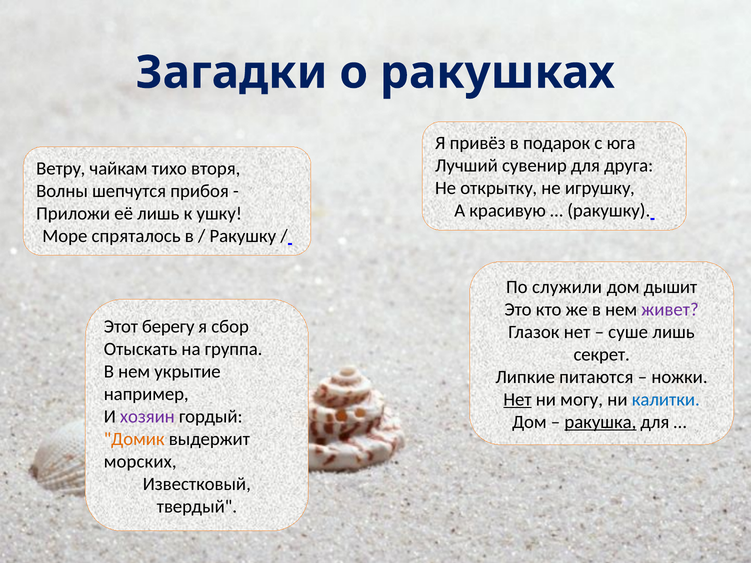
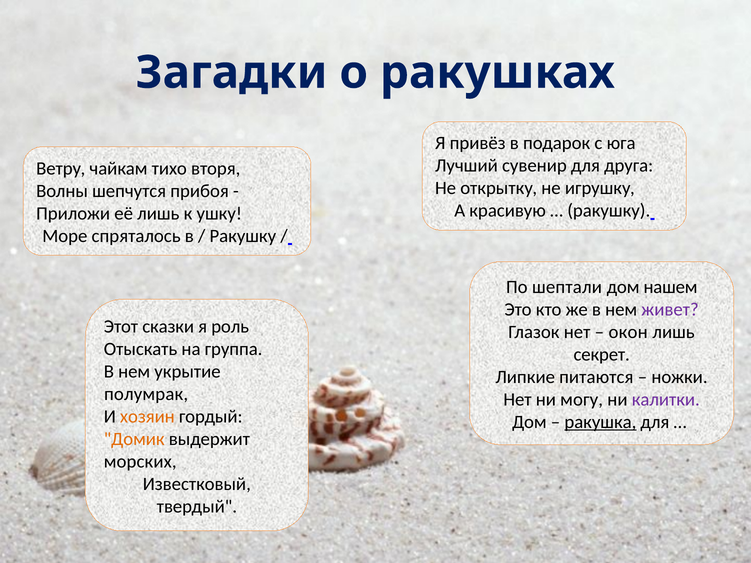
служили: служили -> шептали
дышит: дышит -> нашем
берегу: берегу -> сказки
сбор: сбор -> роль
суше: суше -> окон
например: например -> полумрак
Нет at (517, 400) underline: present -> none
калитки colour: blue -> purple
хозяин colour: purple -> orange
